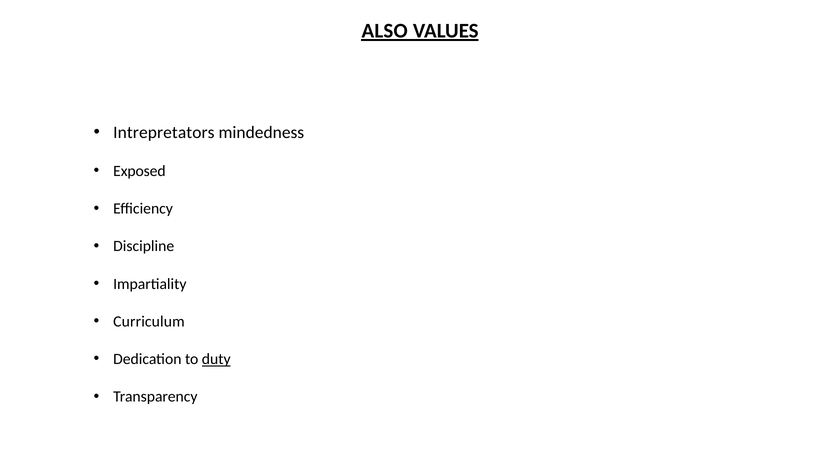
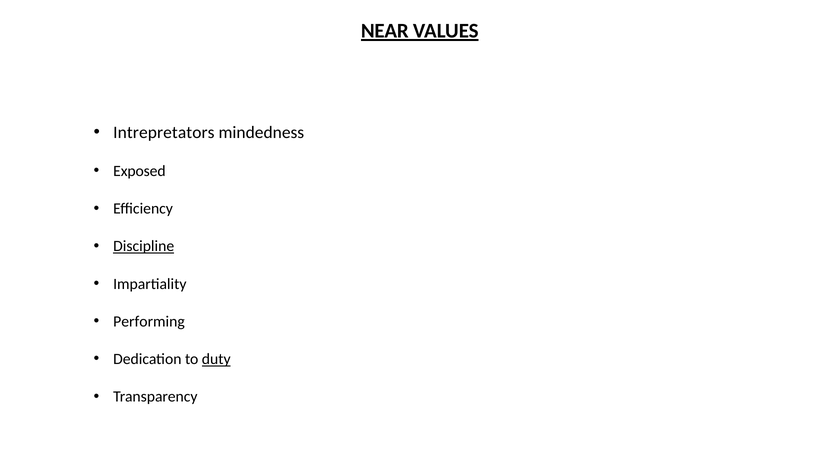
ALSO: ALSO -> NEAR
Discipline underline: none -> present
Curriculum: Curriculum -> Performing
